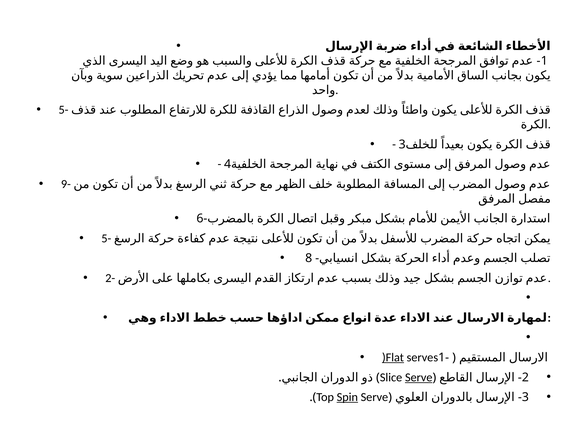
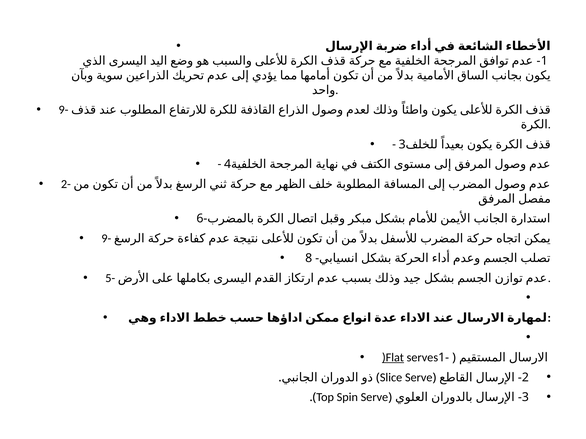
5- at (63, 110): 5- -> 9-
9-: 9- -> 2-
5- at (106, 239): 5- -> 9-
2-: 2- -> 5-
Serve at (419, 378) underline: present -> none
Spin underline: present -> none
